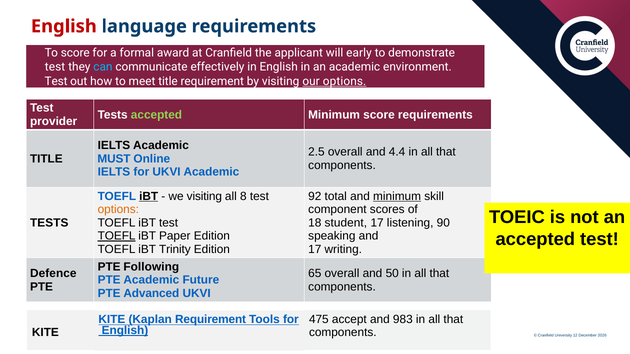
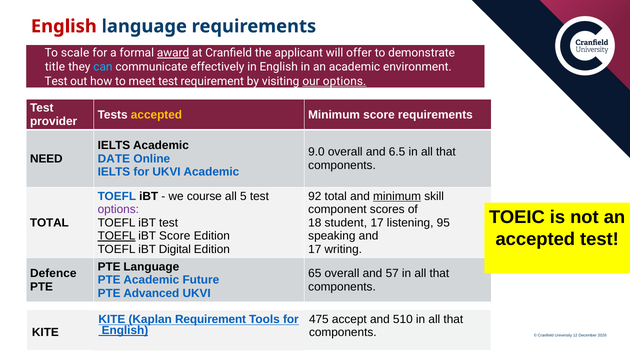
To score: score -> scale
award underline: none -> present
early: early -> offer
test at (55, 67): test -> title
meet title: title -> test
accepted at (156, 115) colour: light green -> yellow
2.5: 2.5 -> 9.0
4.4: 4.4 -> 6.5
TITLE at (46, 159): TITLE -> NEED
MUST: MUST -> DATE
iBT at (149, 196) underline: present -> none
we visiting: visiting -> course
8: 8 -> 5
options at (118, 210) colour: orange -> purple
TESTS at (49, 223): TESTS -> TOTAL
90: 90 -> 95
iBT Paper: Paper -> Score
Trinity: Trinity -> Digital
PTE Following: Following -> Language
50: 50 -> 57
983: 983 -> 510
